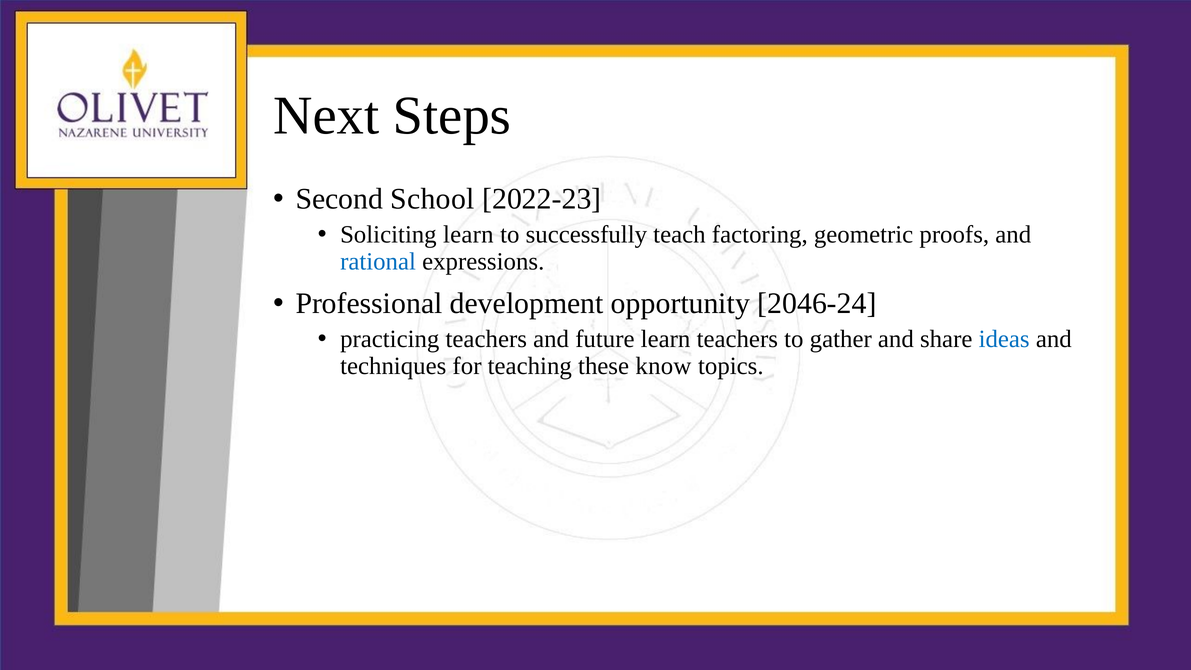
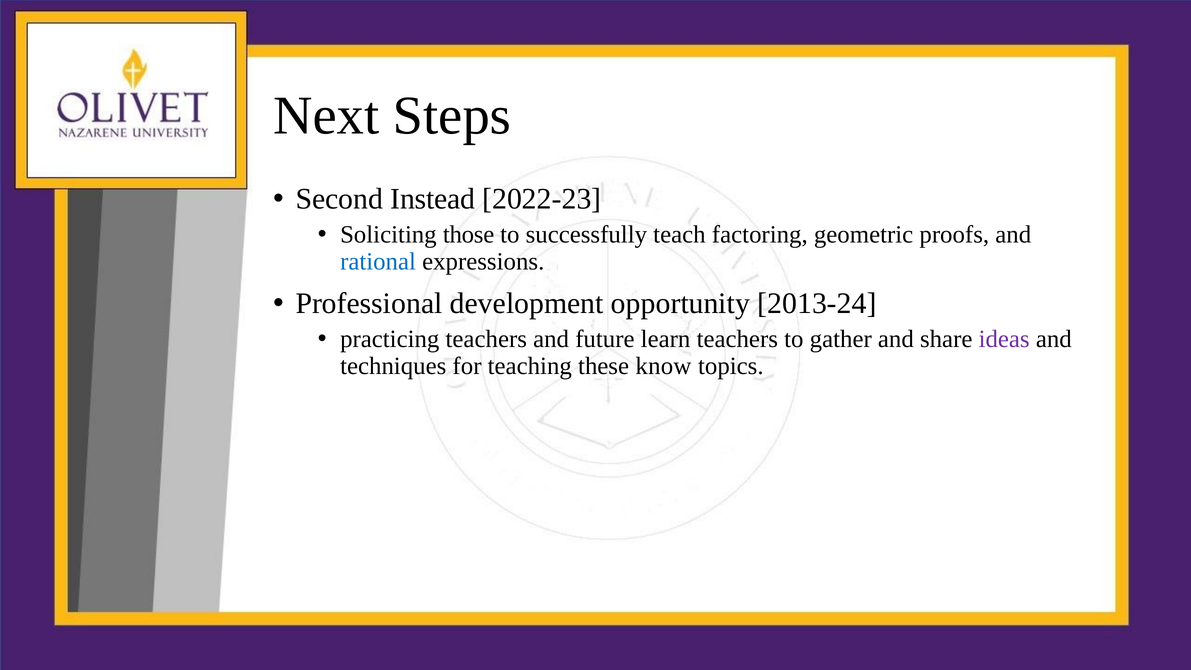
School: School -> Instead
Soliciting learn: learn -> those
2046-24: 2046-24 -> 2013-24
ideas colour: blue -> purple
